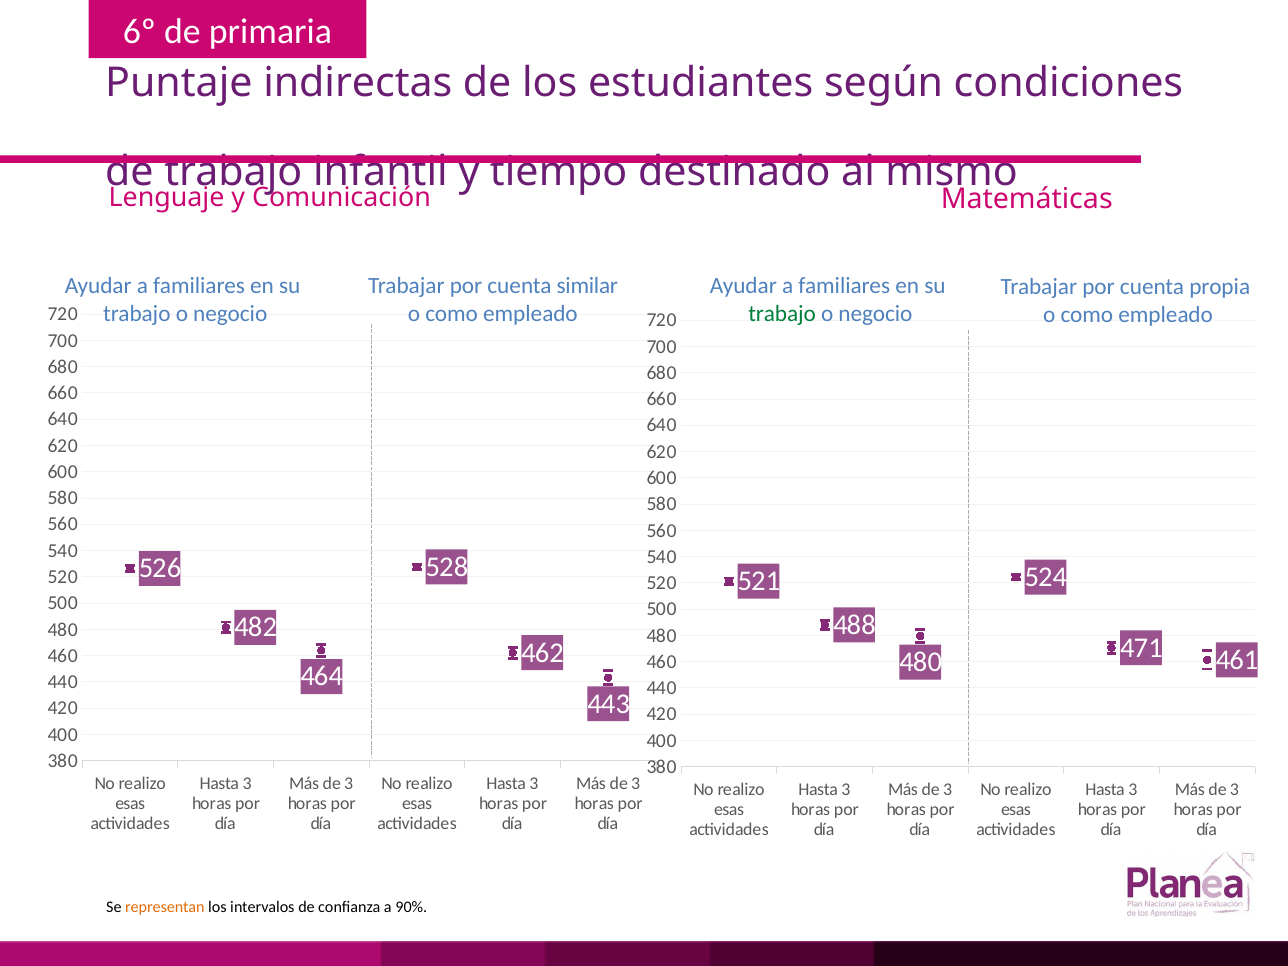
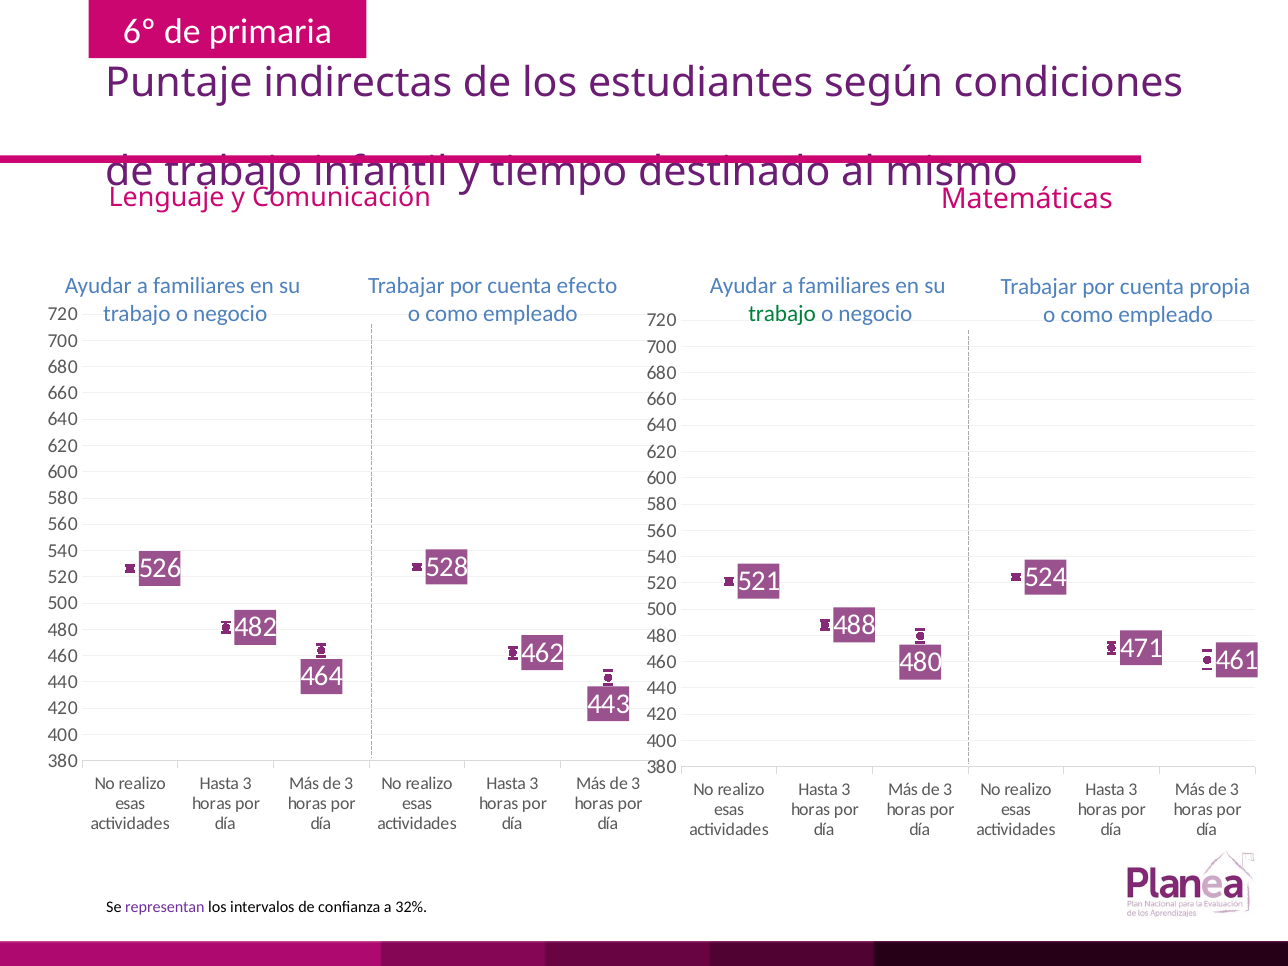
similar: similar -> efecto
representan colour: orange -> purple
90%: 90% -> 32%
